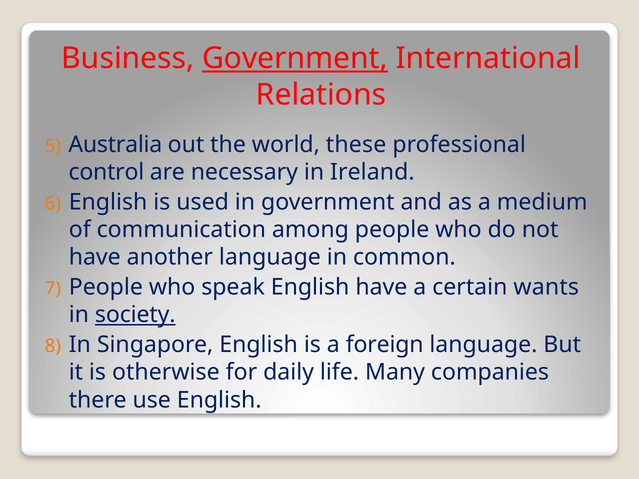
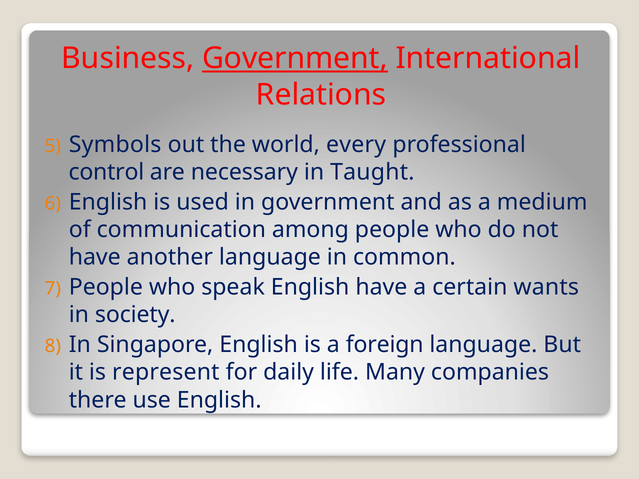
Australia: Australia -> Symbols
these: these -> every
Ireland: Ireland -> Taught
society underline: present -> none
otherwise: otherwise -> represent
